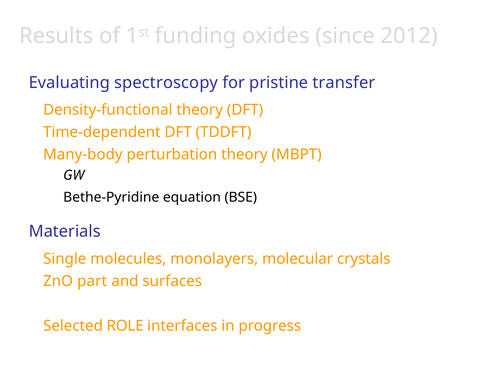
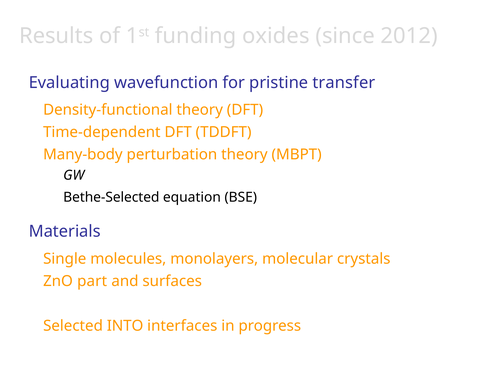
spectroscopy: spectroscopy -> wavefunction
Bethe-Pyridine: Bethe-Pyridine -> Bethe-Selected
ROLE: ROLE -> INTO
